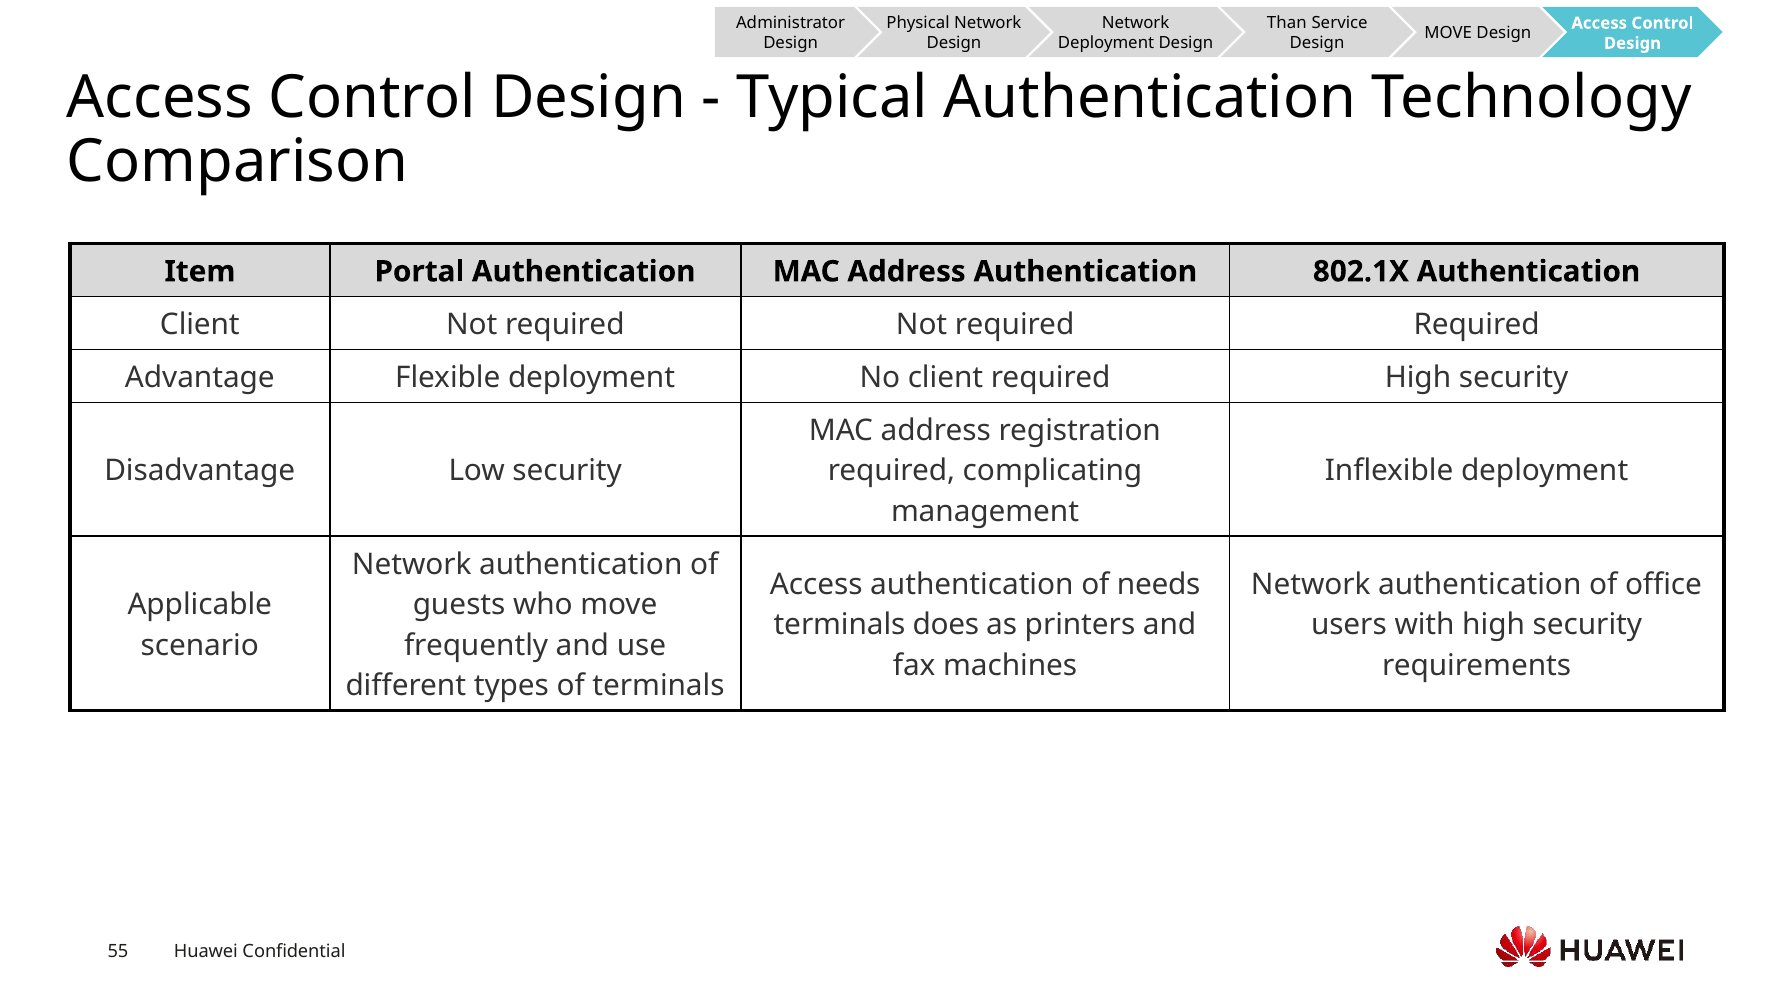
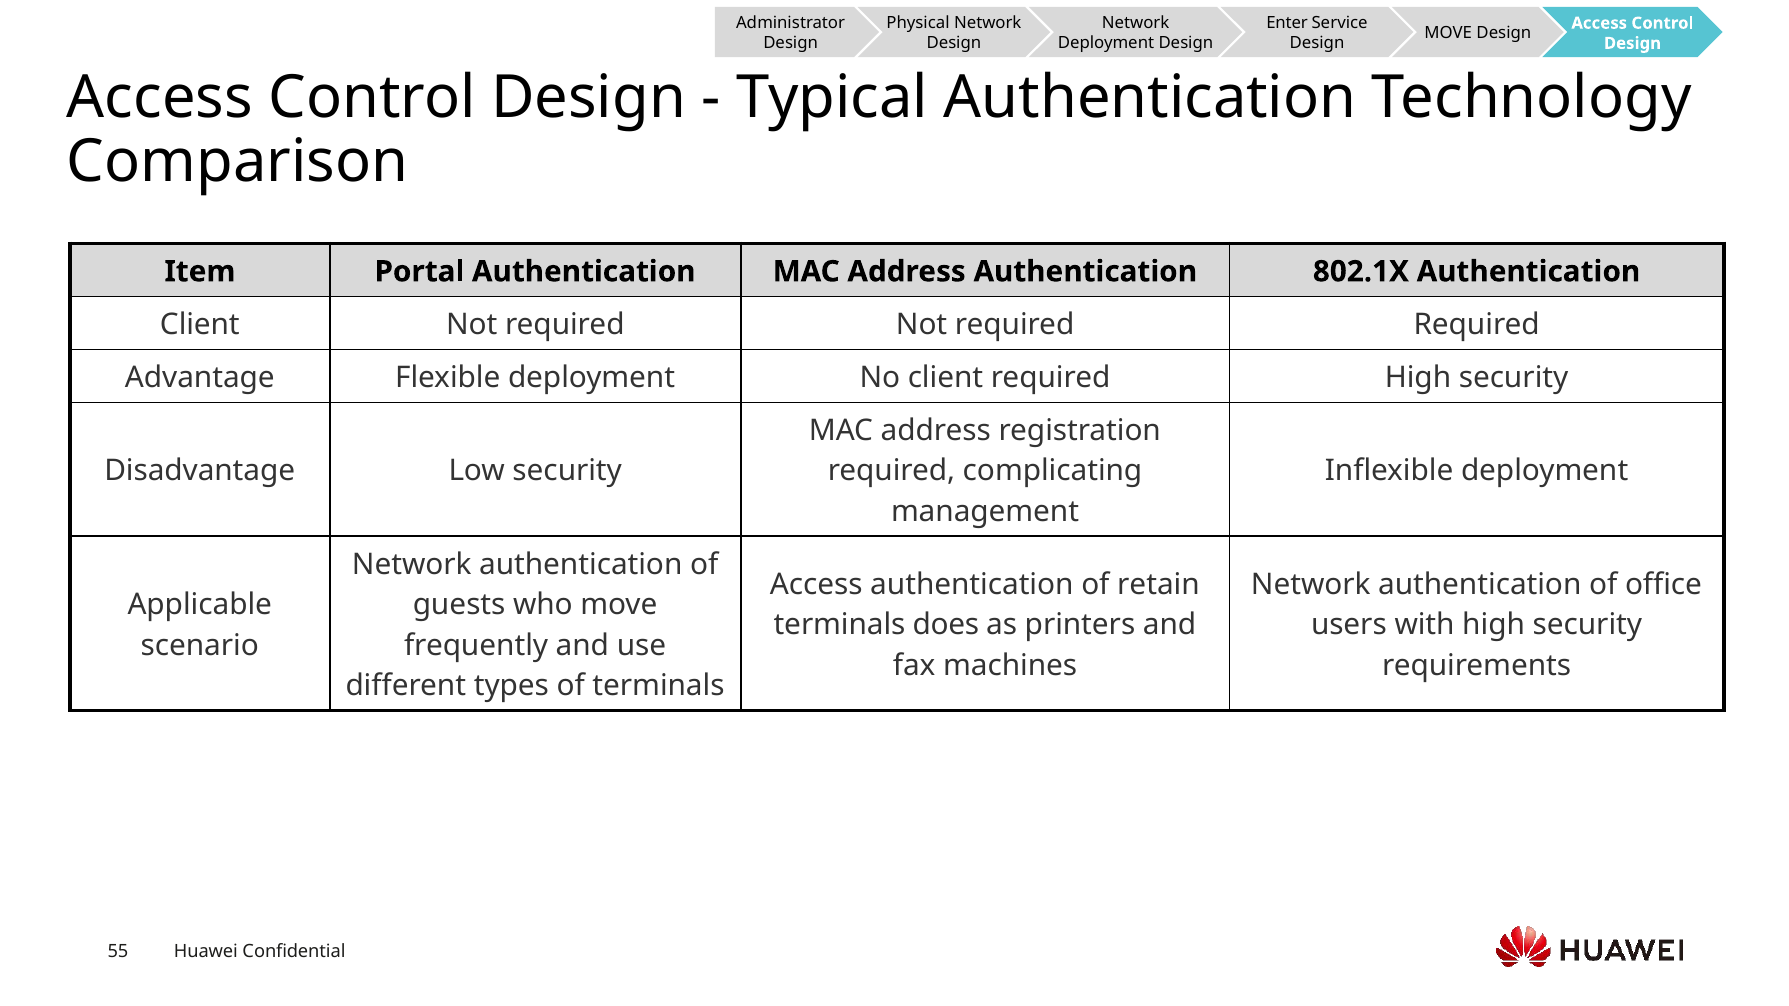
Than: Than -> Enter
needs: needs -> retain
